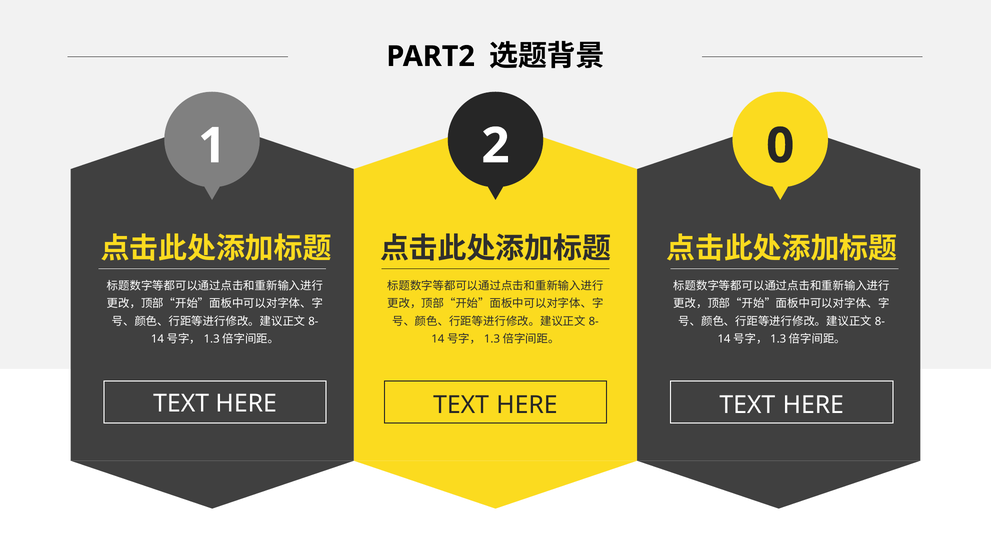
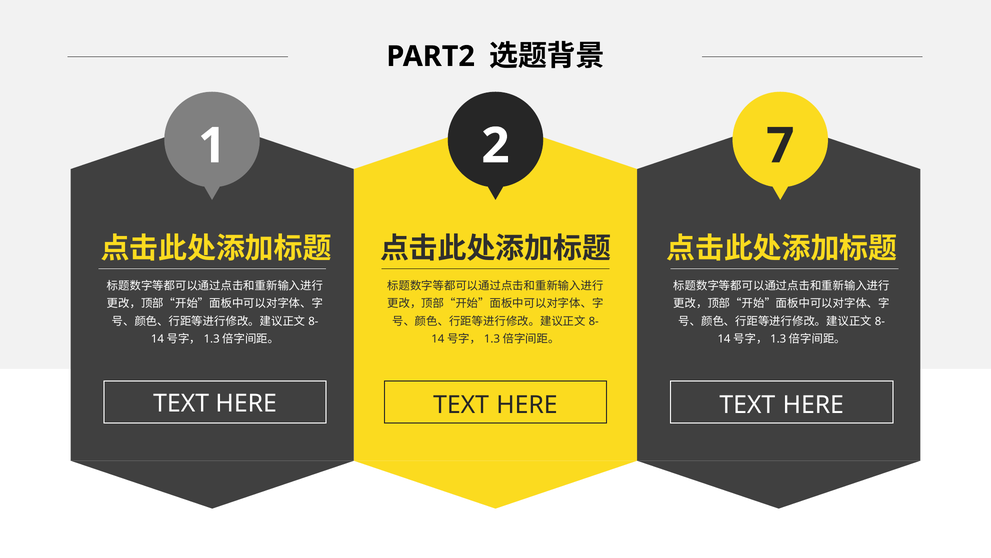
0: 0 -> 7
